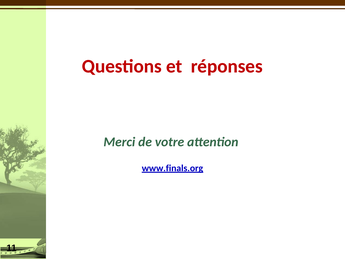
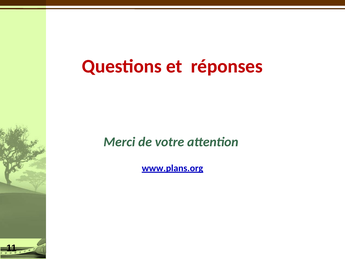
www.finals.org: www.finals.org -> www.plans.org
